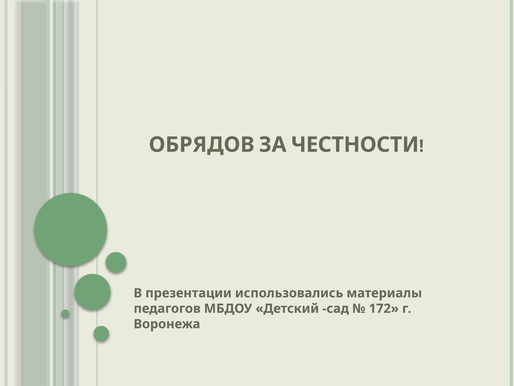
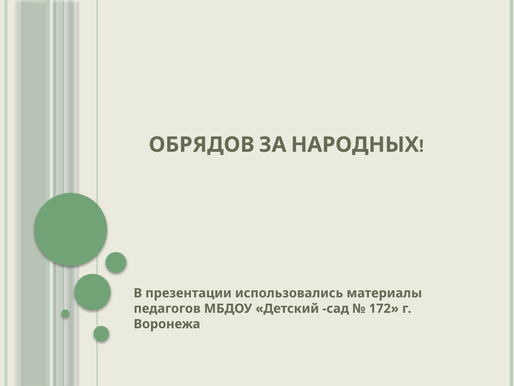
ЧЕСТНОСТИ: ЧЕСТНОСТИ -> НАРОДНЫХ
